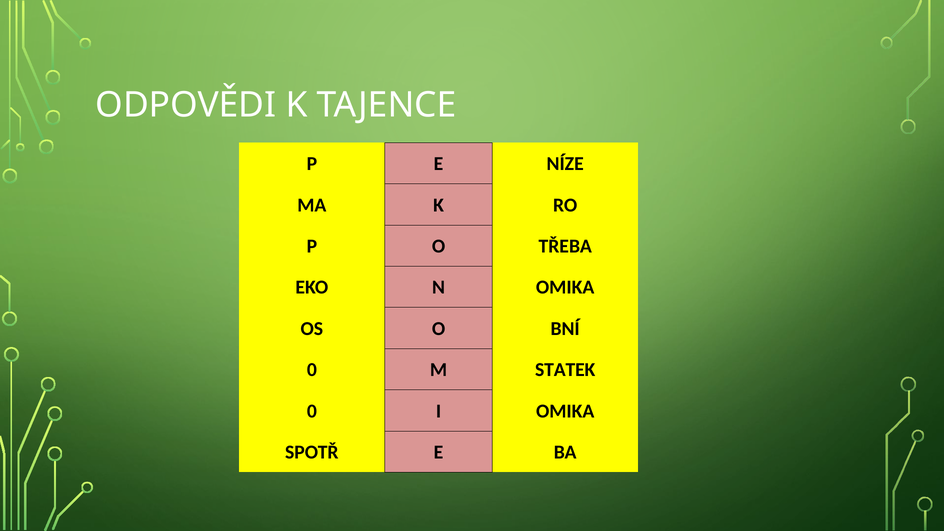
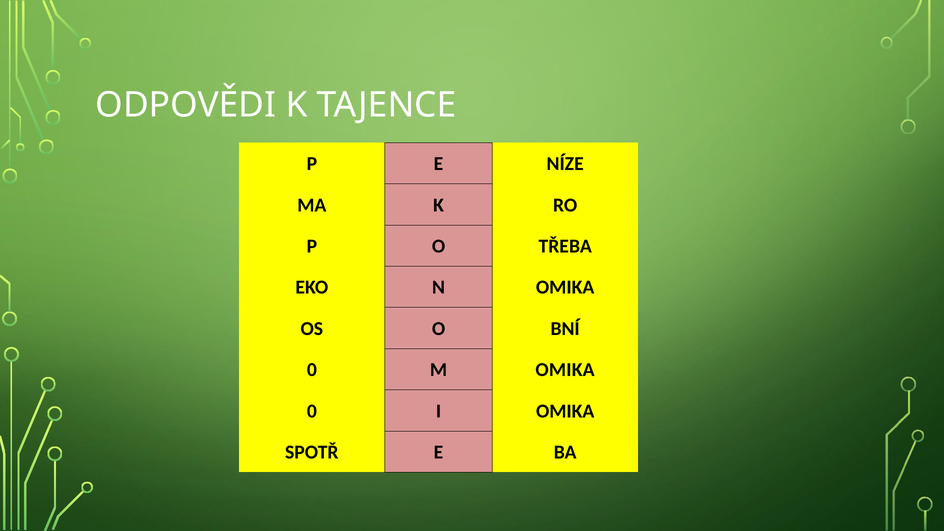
M STATEK: STATEK -> OMIKA
